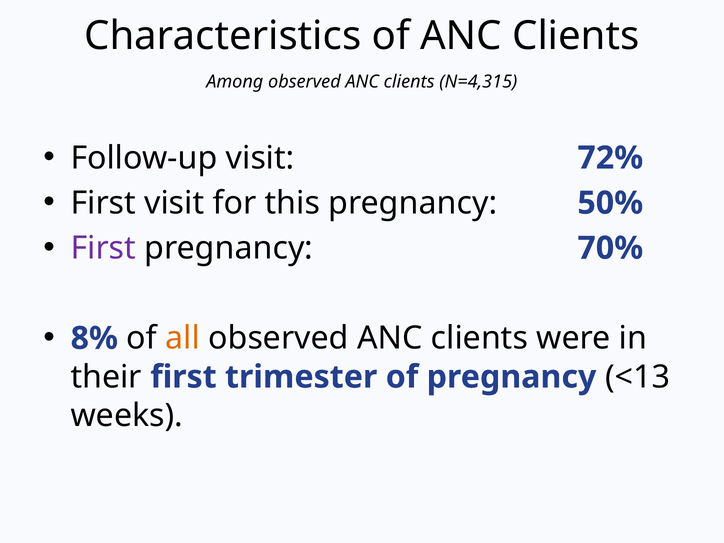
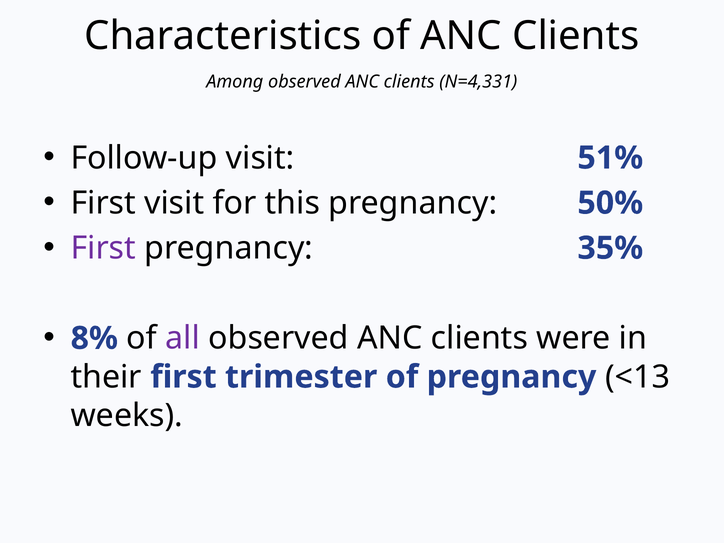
N=4,315: N=4,315 -> N=4,331
72%: 72% -> 51%
70%: 70% -> 35%
all colour: orange -> purple
